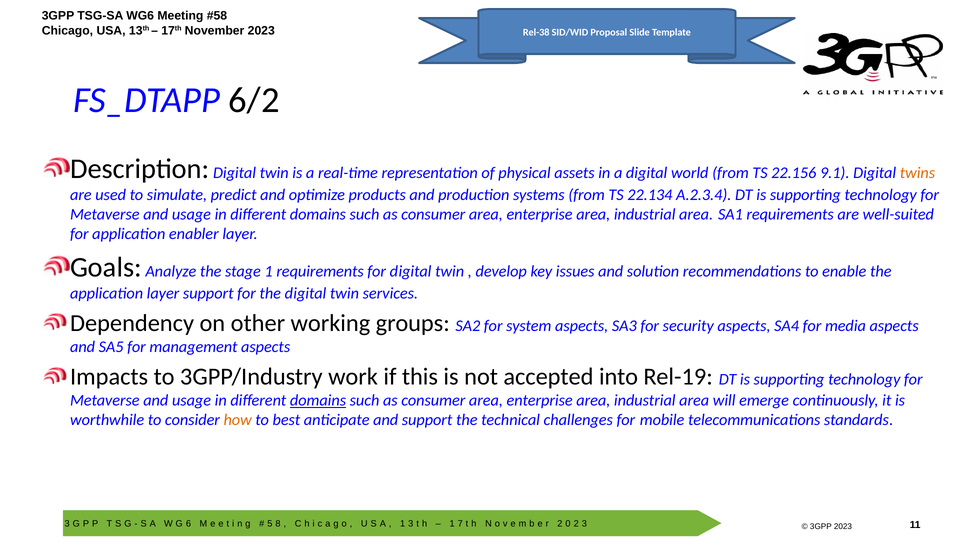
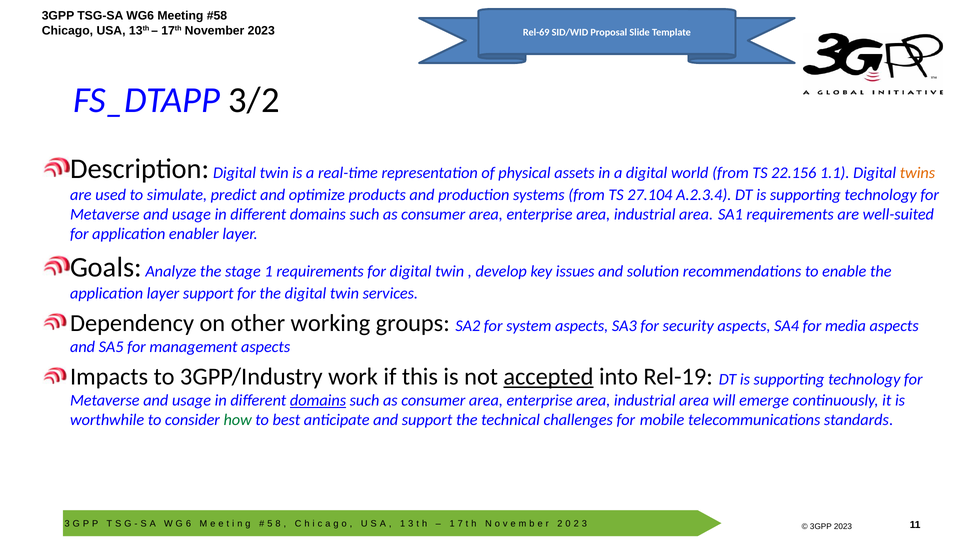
Rel-38: Rel-38 -> Rel-69
6/2: 6/2 -> 3/2
9.1: 9.1 -> 1.1
22.134: 22.134 -> 27.104
accepted underline: none -> present
how colour: orange -> green
